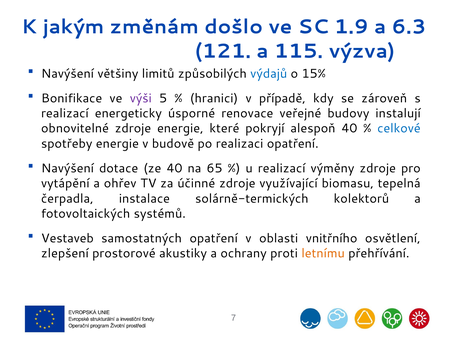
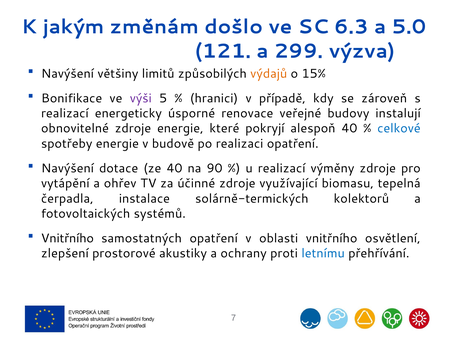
1.9: 1.9 -> 6.3
6.3: 6.3 -> 5.0
115: 115 -> 299
výdajů colour: blue -> orange
65: 65 -> 90
Vestaveb at (67, 239): Vestaveb -> Vnitřního
letnímu colour: orange -> blue
